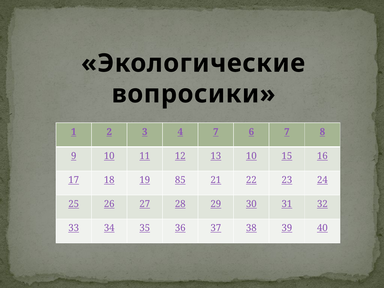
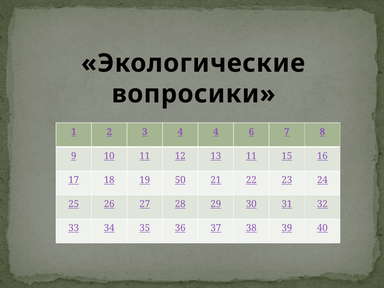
4 7: 7 -> 4
13 10: 10 -> 11
85: 85 -> 50
